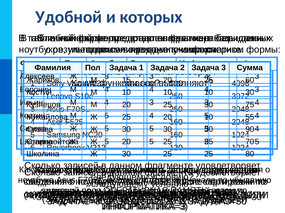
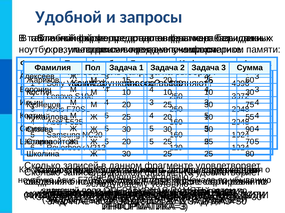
которых: которых -> запросы
формы: формы -> памяти
